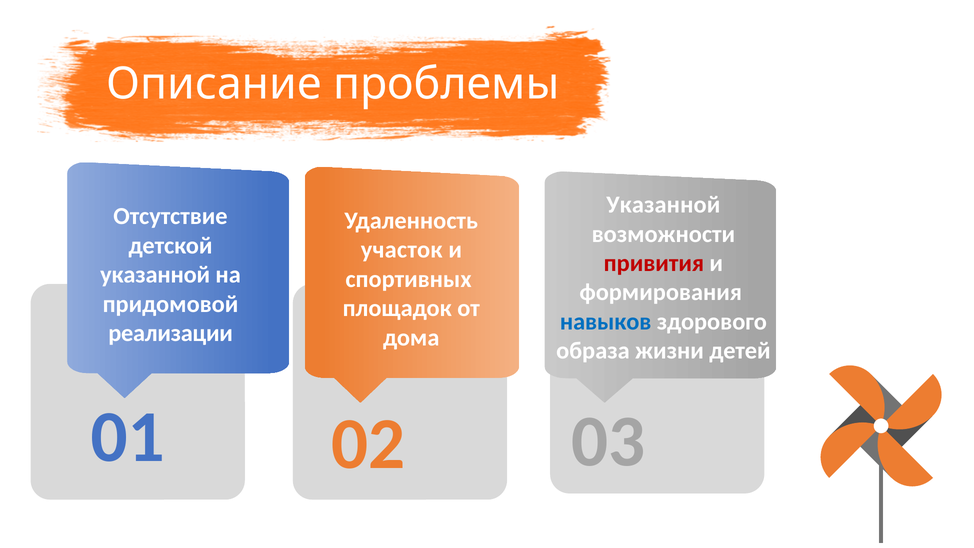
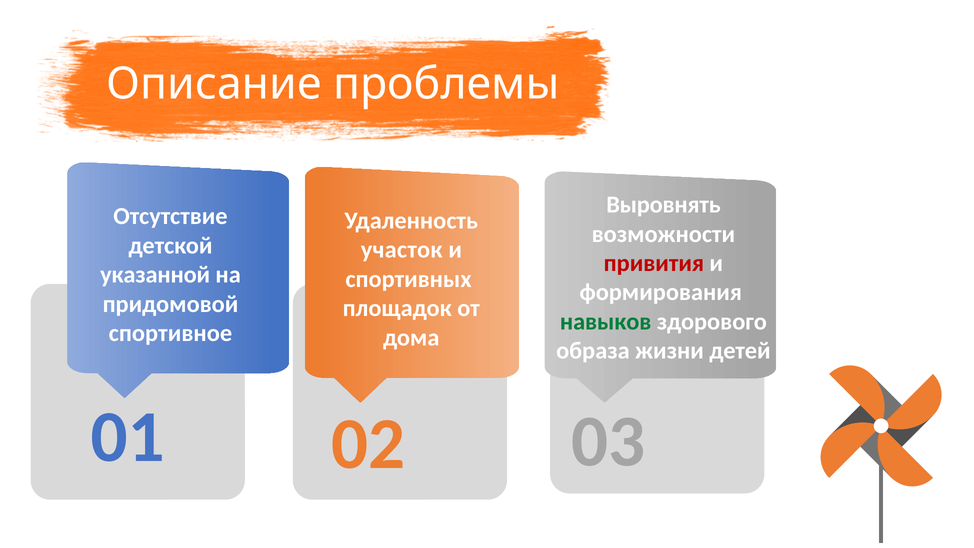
Указанной at (663, 205): Указанной -> Выровнять
навыков colour: blue -> green
реализации: реализации -> спортивное
